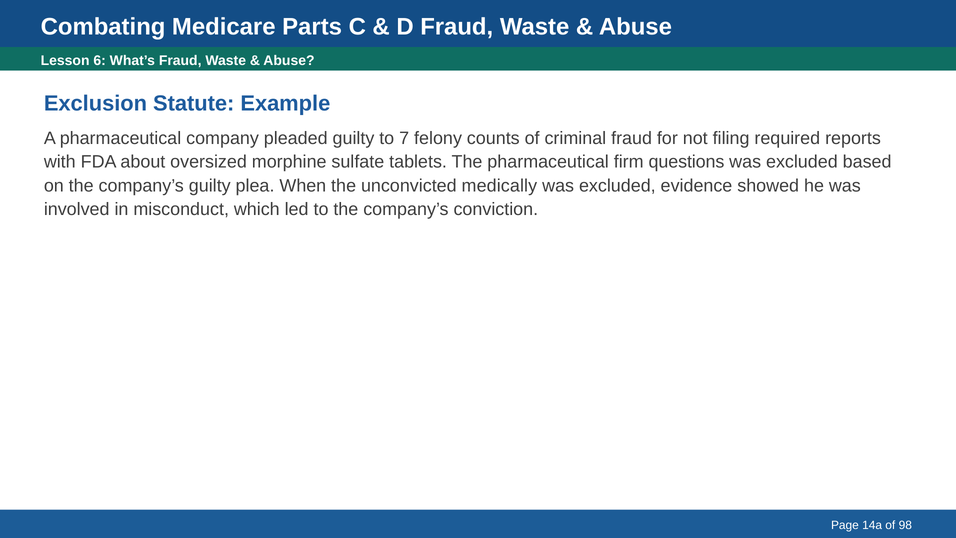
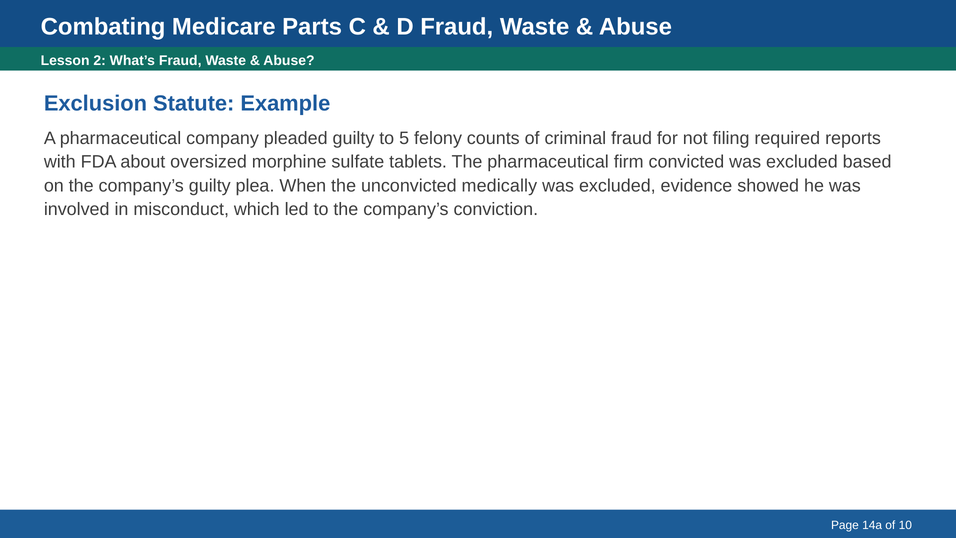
6: 6 -> 2
7: 7 -> 5
questions: questions -> convicted
98: 98 -> 10
